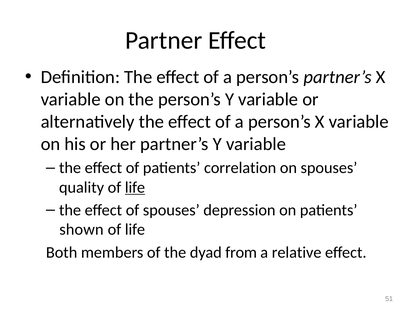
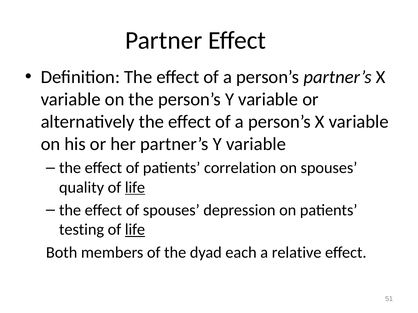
shown: shown -> testing
life at (135, 230) underline: none -> present
from: from -> each
